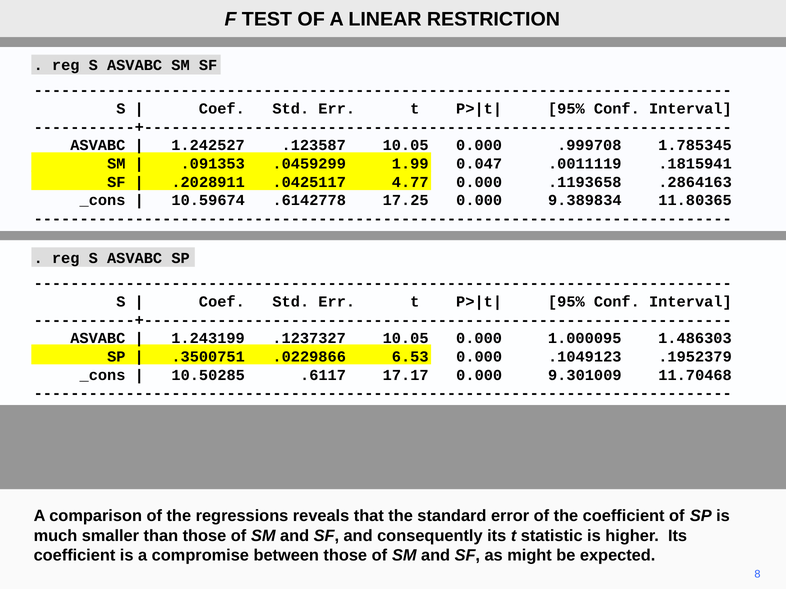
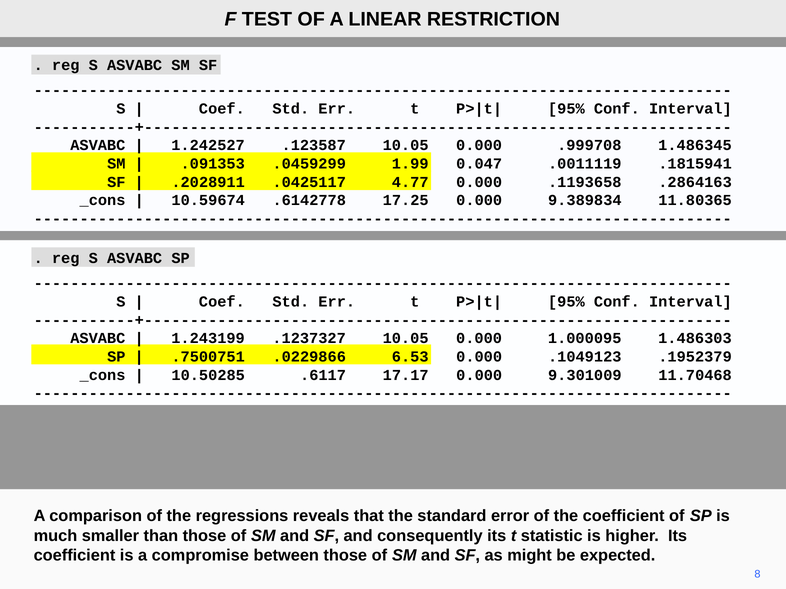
1.785345: 1.785345 -> 1.486345
.3500751: .3500751 -> .7500751
